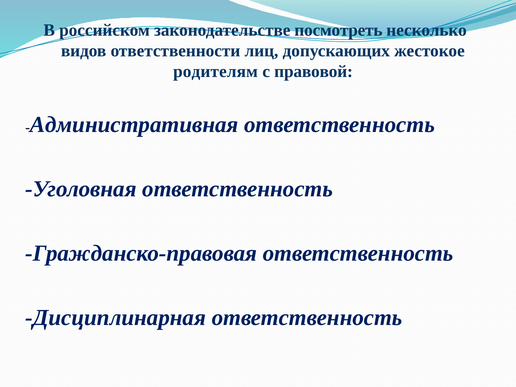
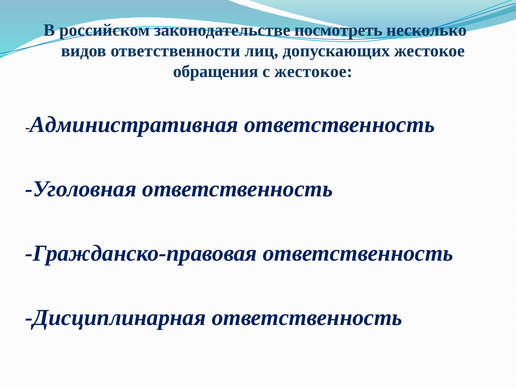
родителям: родителям -> обращения
с правовой: правовой -> жестокое
